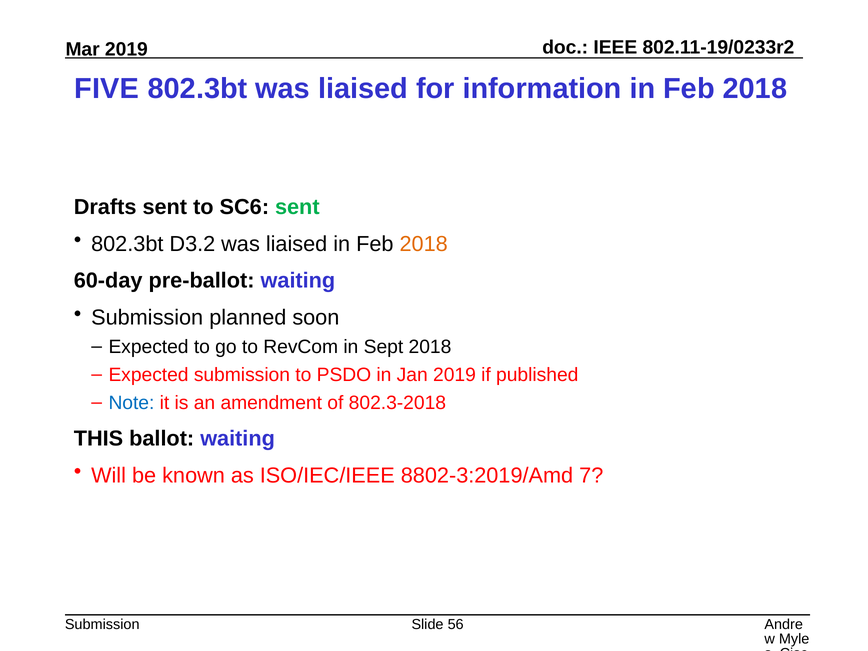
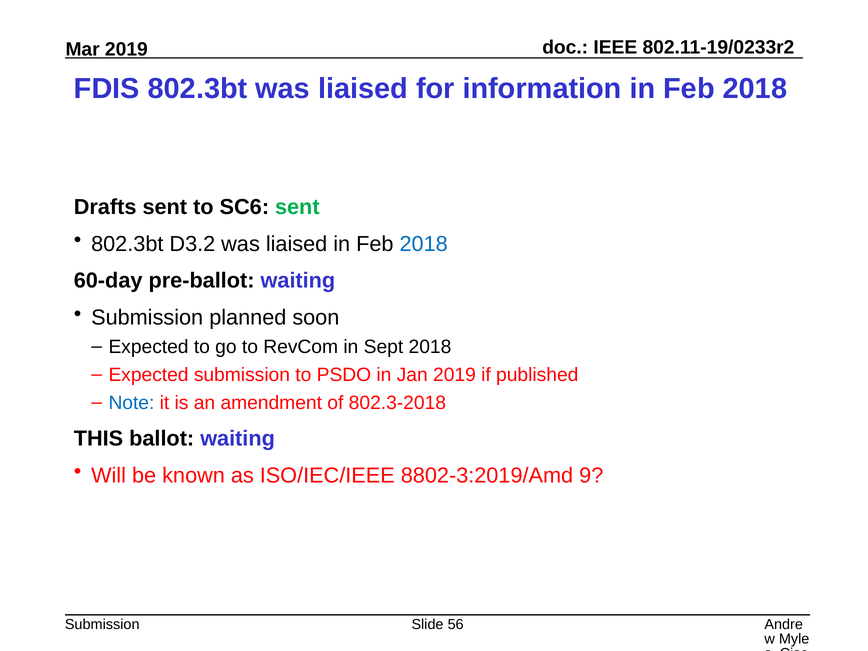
FIVE: FIVE -> FDIS
2018 at (424, 244) colour: orange -> blue
7: 7 -> 9
